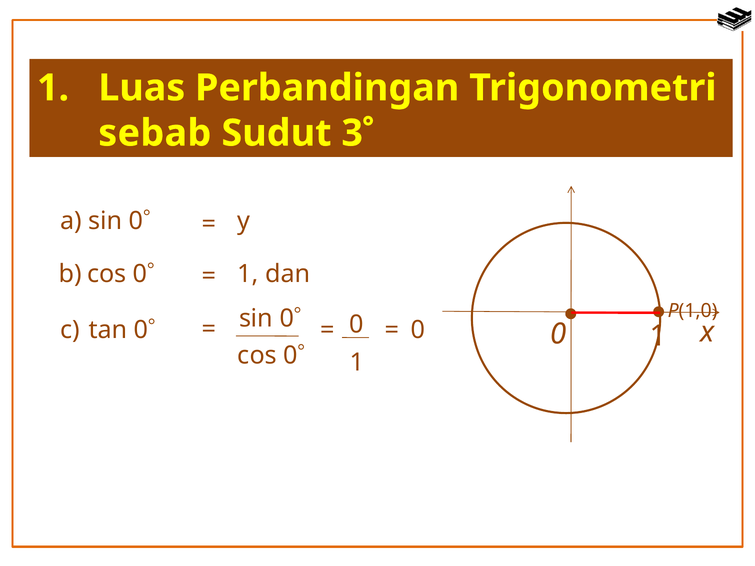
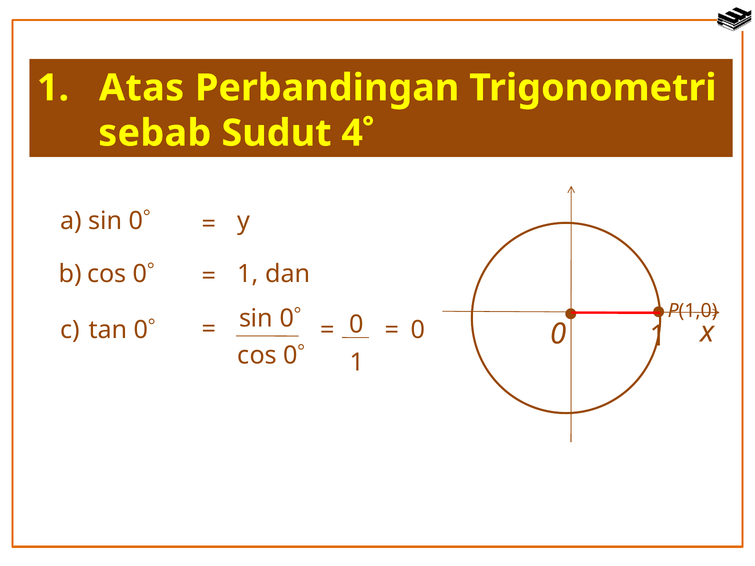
Luas: Luas -> Atas
3: 3 -> 4
